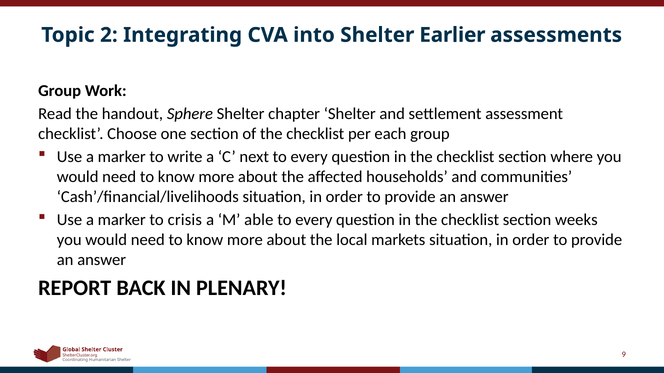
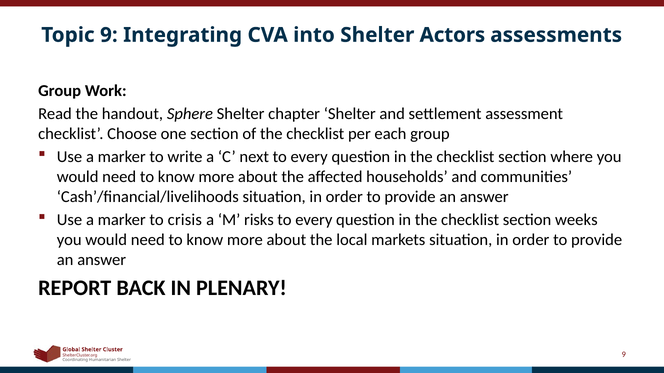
Topic 2: 2 -> 9
Earlier: Earlier -> Actors
able: able -> risks
